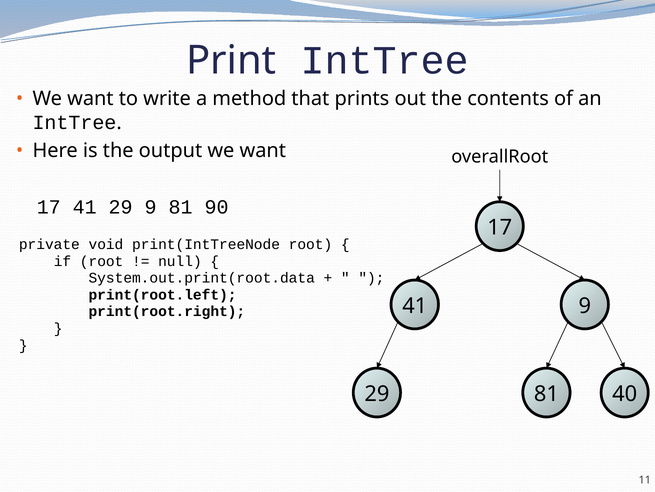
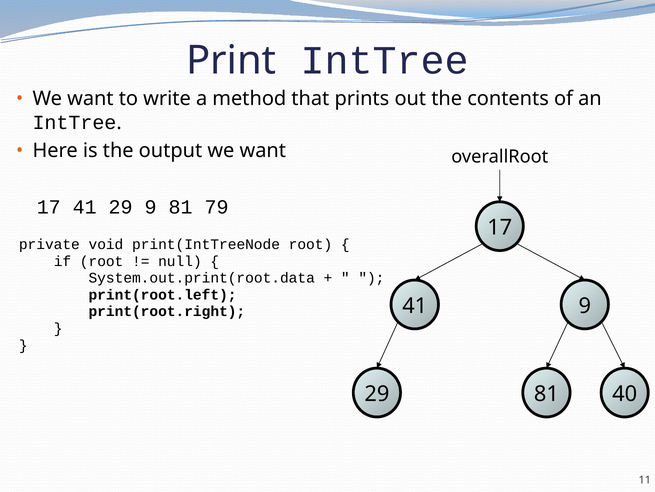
90: 90 -> 79
